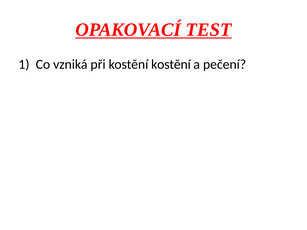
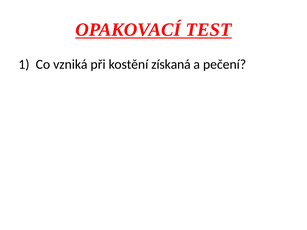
kostění kostění: kostění -> získaná
